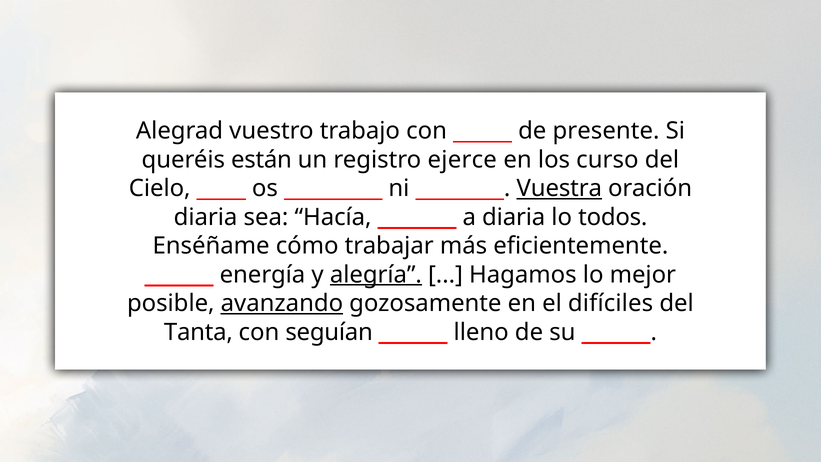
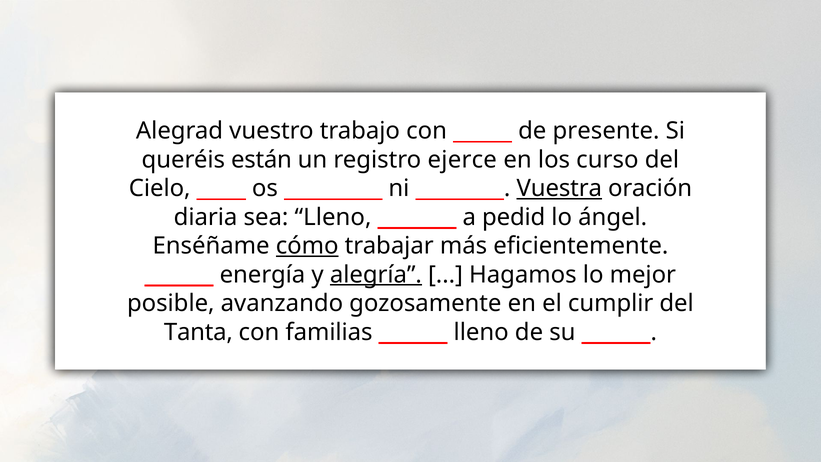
sea Hacía: Hacía -> Lleno
a diaria: diaria -> pedid
todos: todos -> ángel
cómo underline: none -> present
avanzando underline: present -> none
difíciles: difíciles -> cumplir
seguían: seguían -> familias
